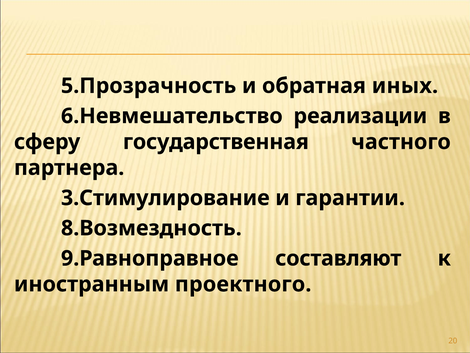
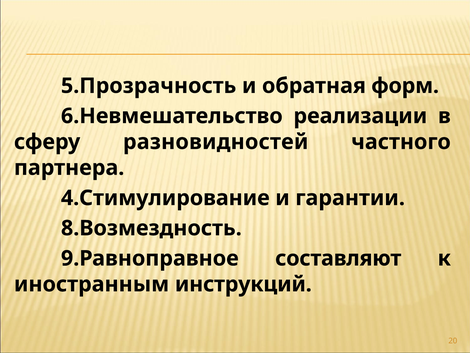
иных: иных -> форм
государственная: государственная -> разновидностей
3.Стимулирование: 3.Стимулирование -> 4.Стимулирование
проектного: проектного -> инструкций
